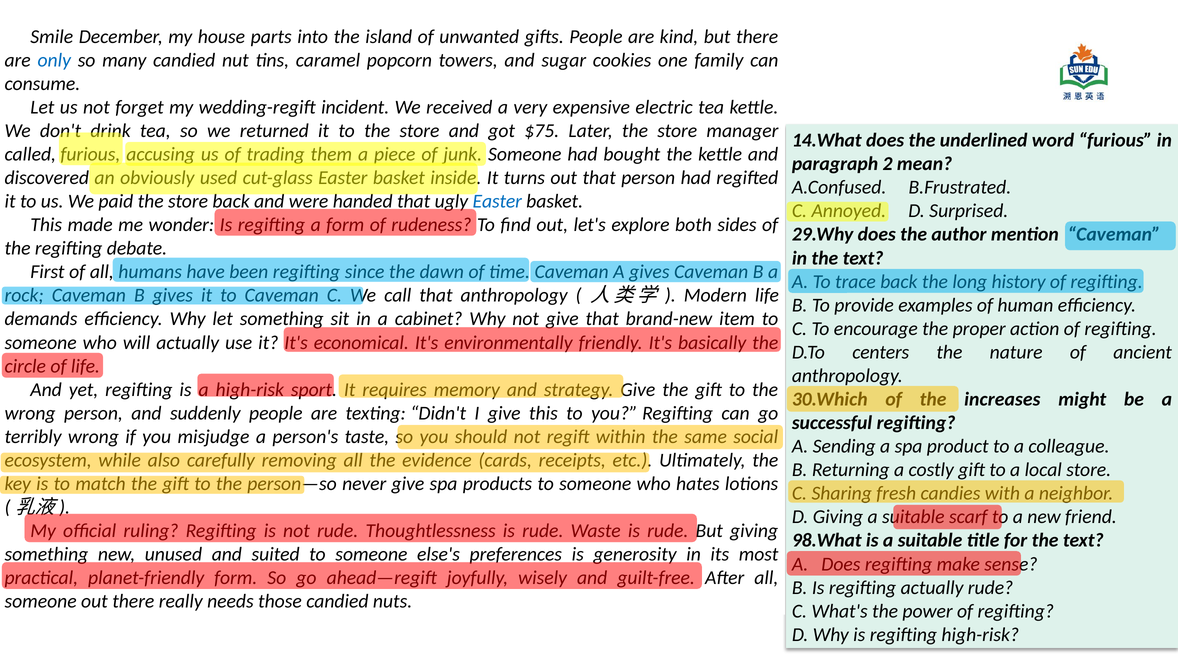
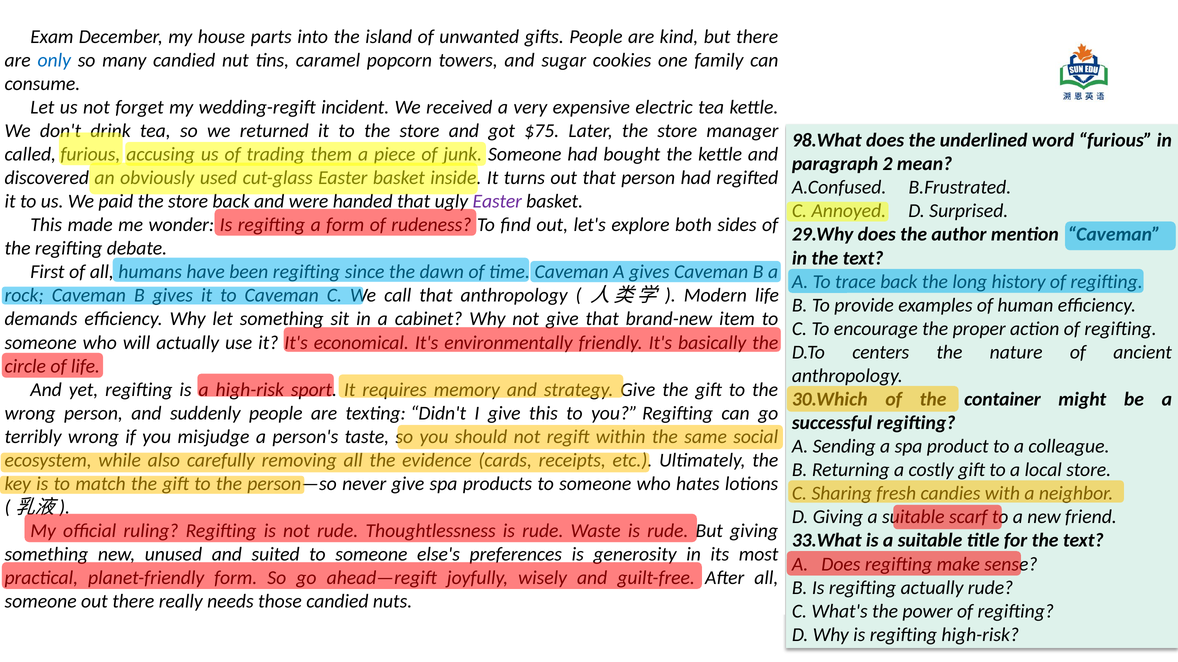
Smile: Smile -> Exam
14.What: 14.What -> 98.What
Easter at (497, 202) colour: blue -> purple
increases: increases -> container
98.What: 98.What -> 33.What
